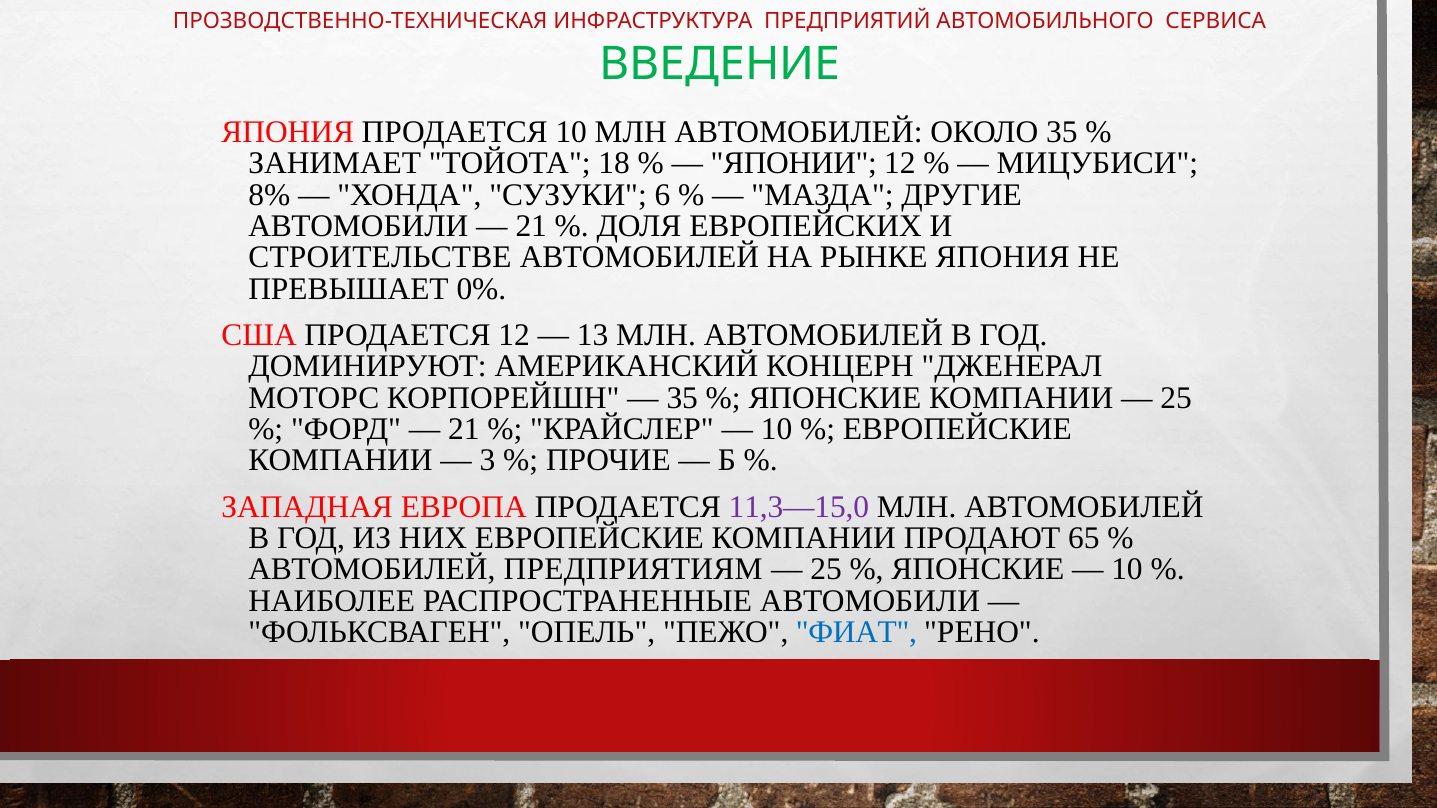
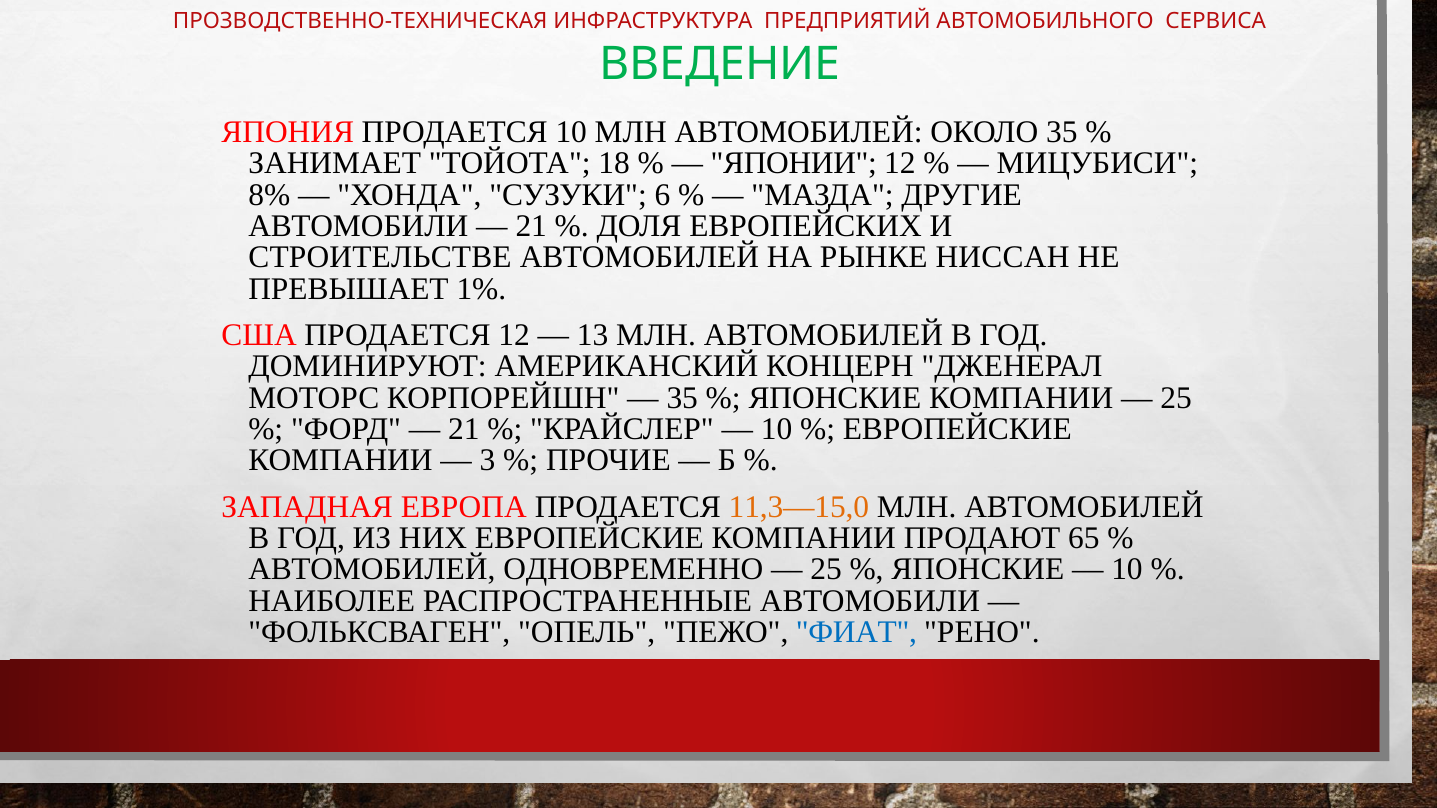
РЫНКЕ ЯПОНИЯ: ЯПОНИЯ -> НИССАН
0%: 0% -> 1%
11,3—15,0 colour: purple -> orange
ПРЕДПРИЯТИЯМ: ПРЕДПРИЯТИЯМ -> ОДНОВРЕМЕННО
